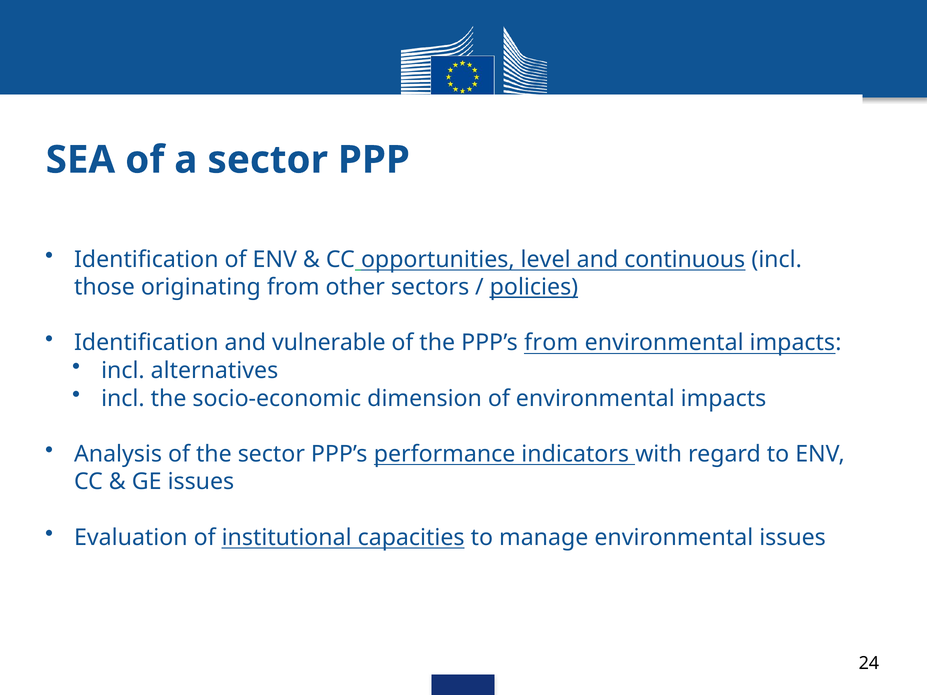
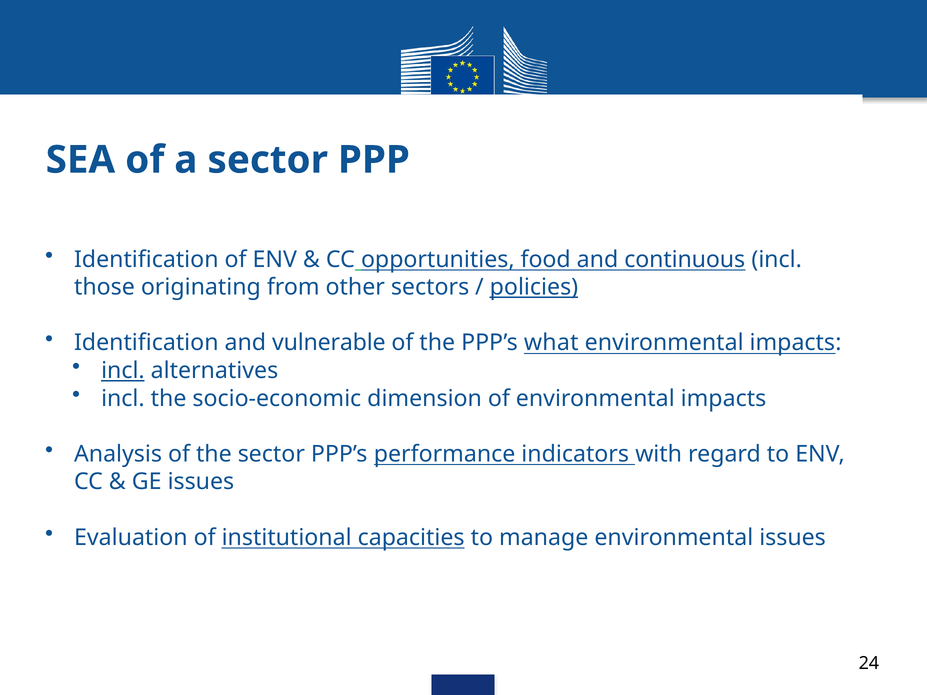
level: level -> food
PPP’s from: from -> what
incl at (123, 371) underline: none -> present
